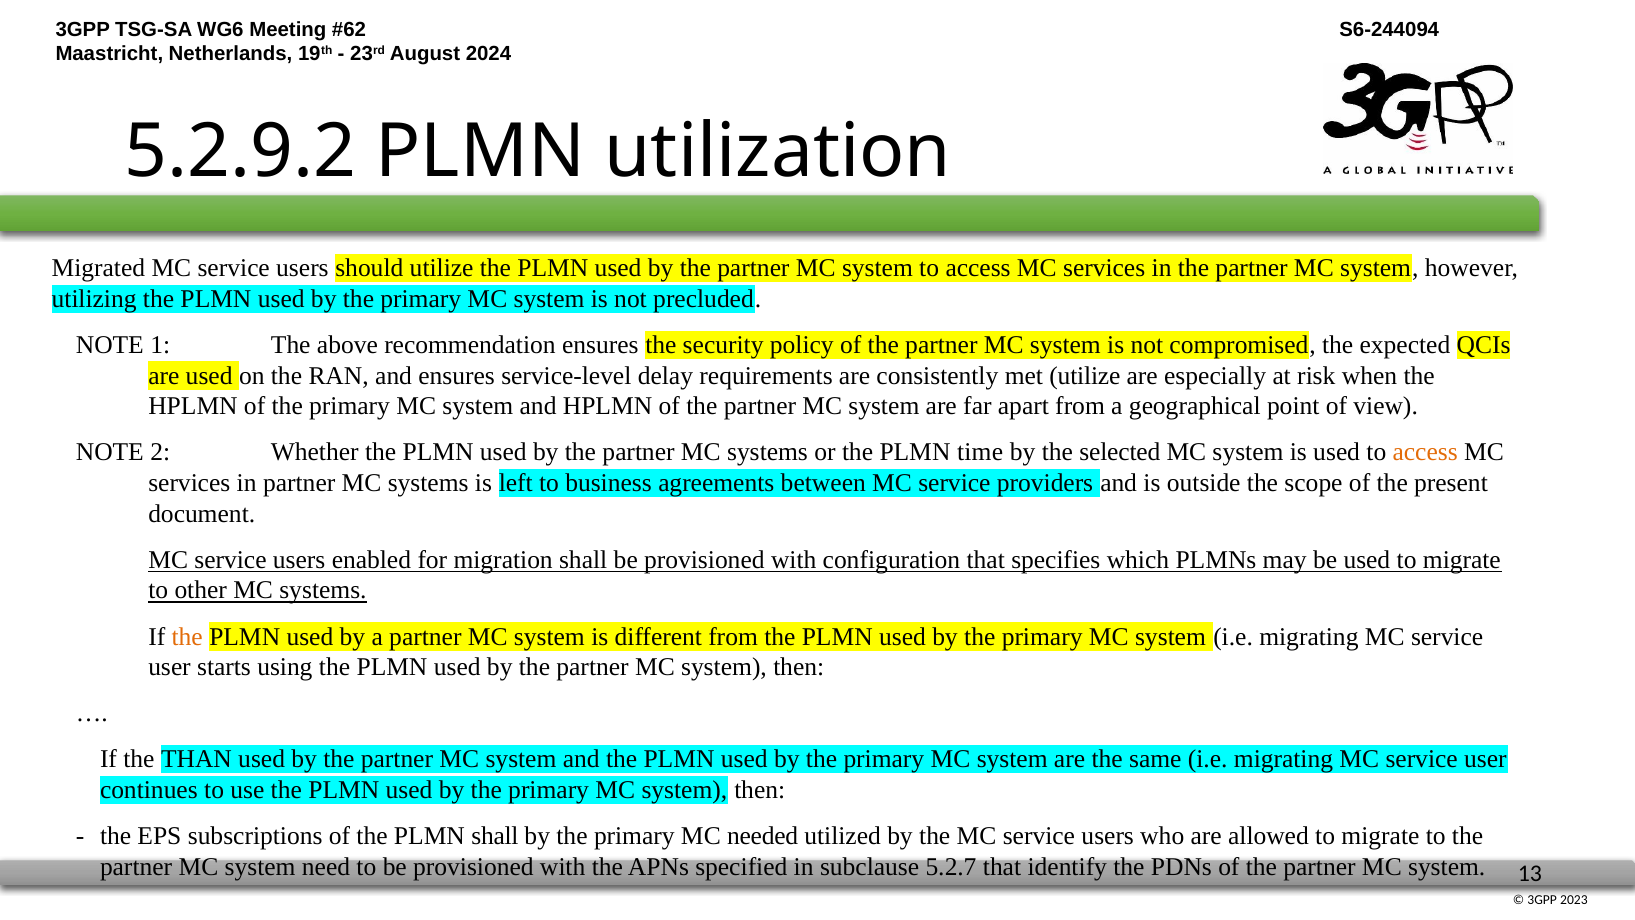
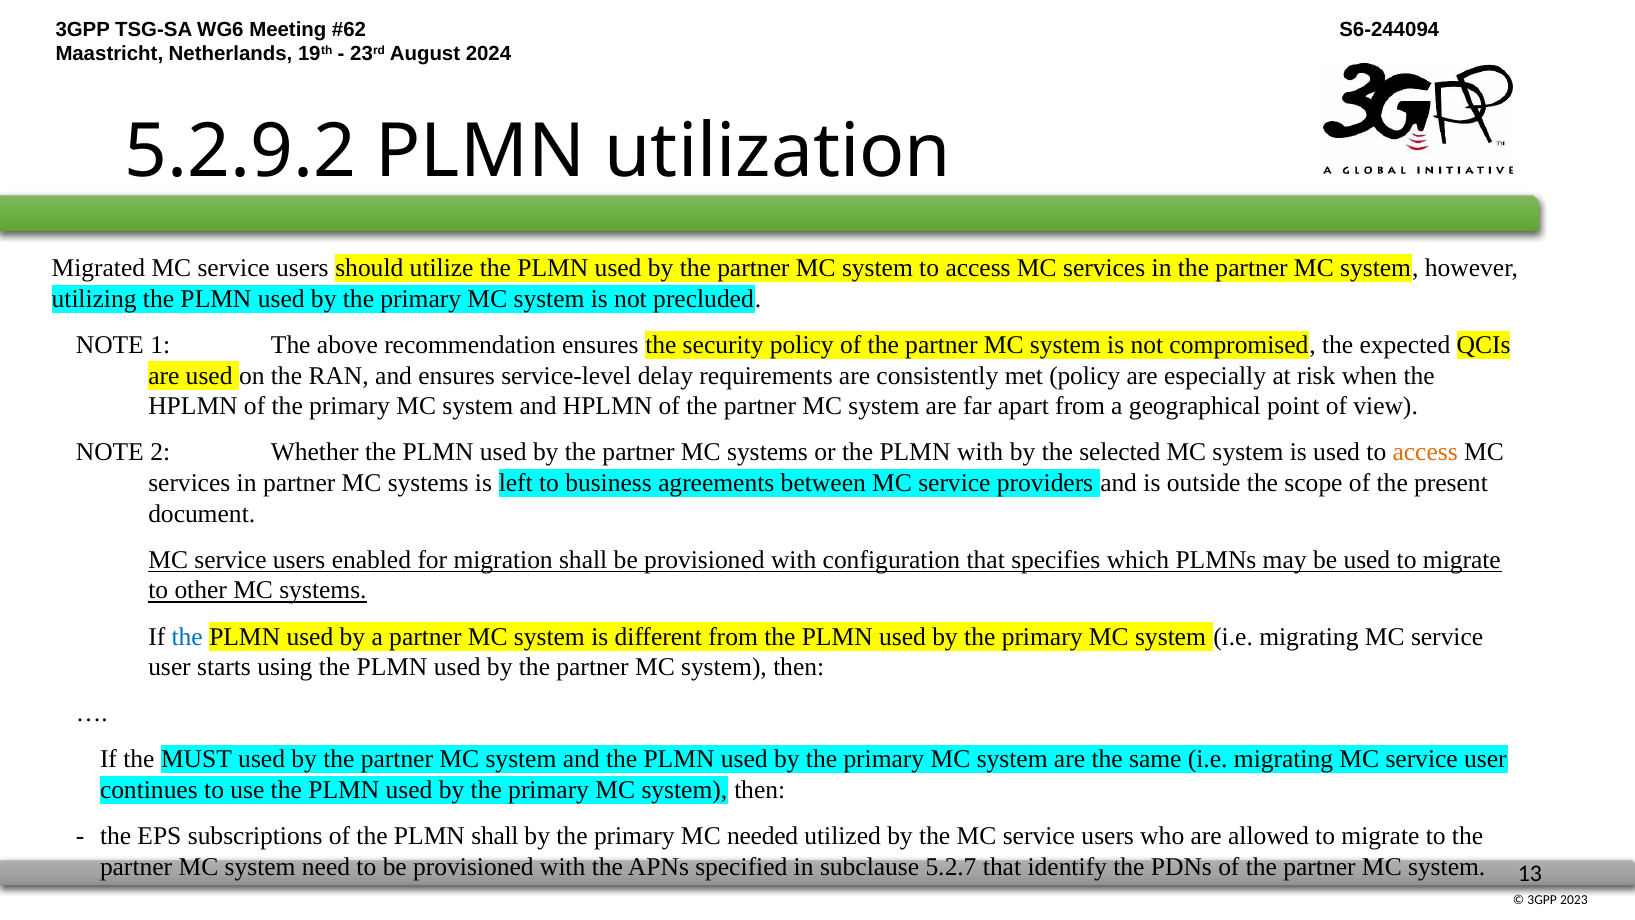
met utilize: utilize -> policy
PLMN time: time -> with
the at (187, 636) colour: orange -> blue
THAN: THAN -> MUST
